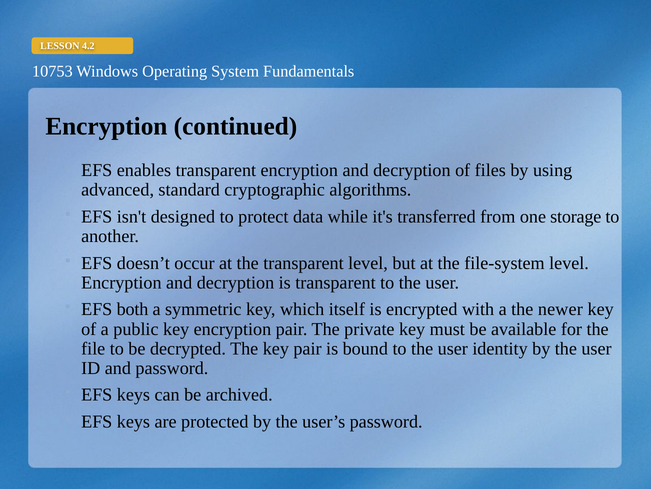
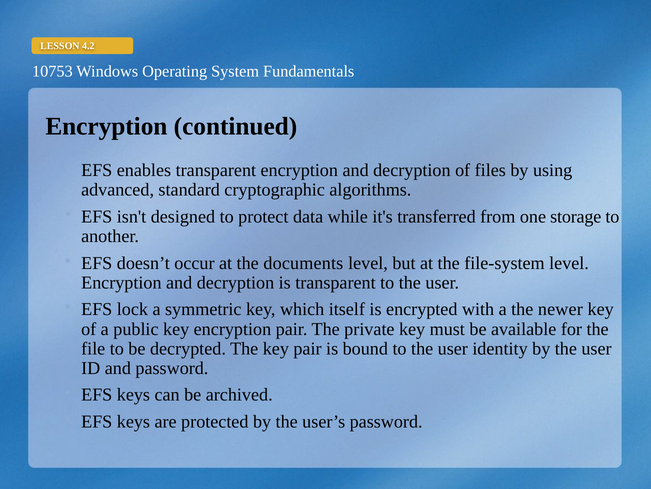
the transparent: transparent -> documents
both: both -> lock
